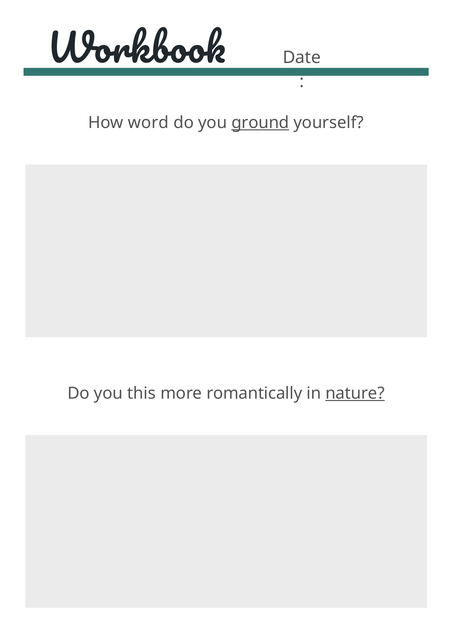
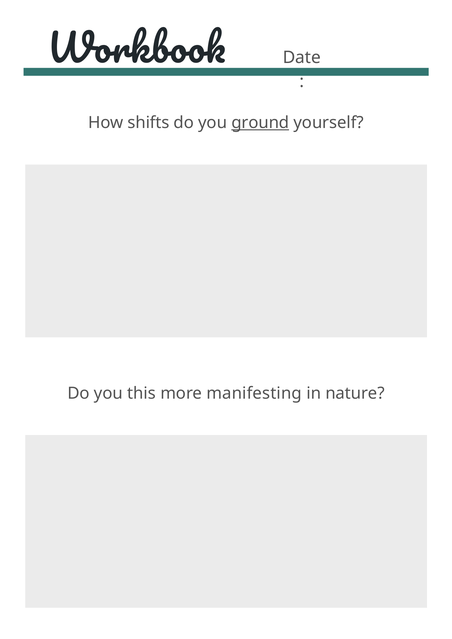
word: word -> shifts
romantically: romantically -> manifesting
nature underline: present -> none
